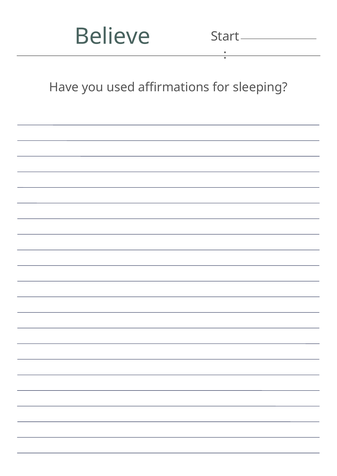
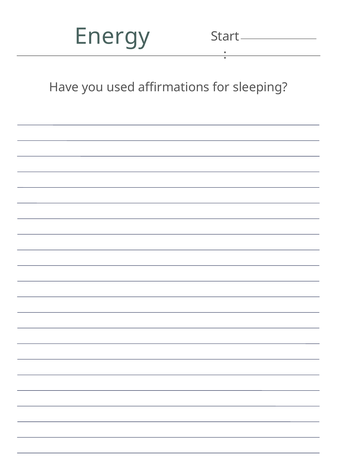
Believe: Believe -> Energy
